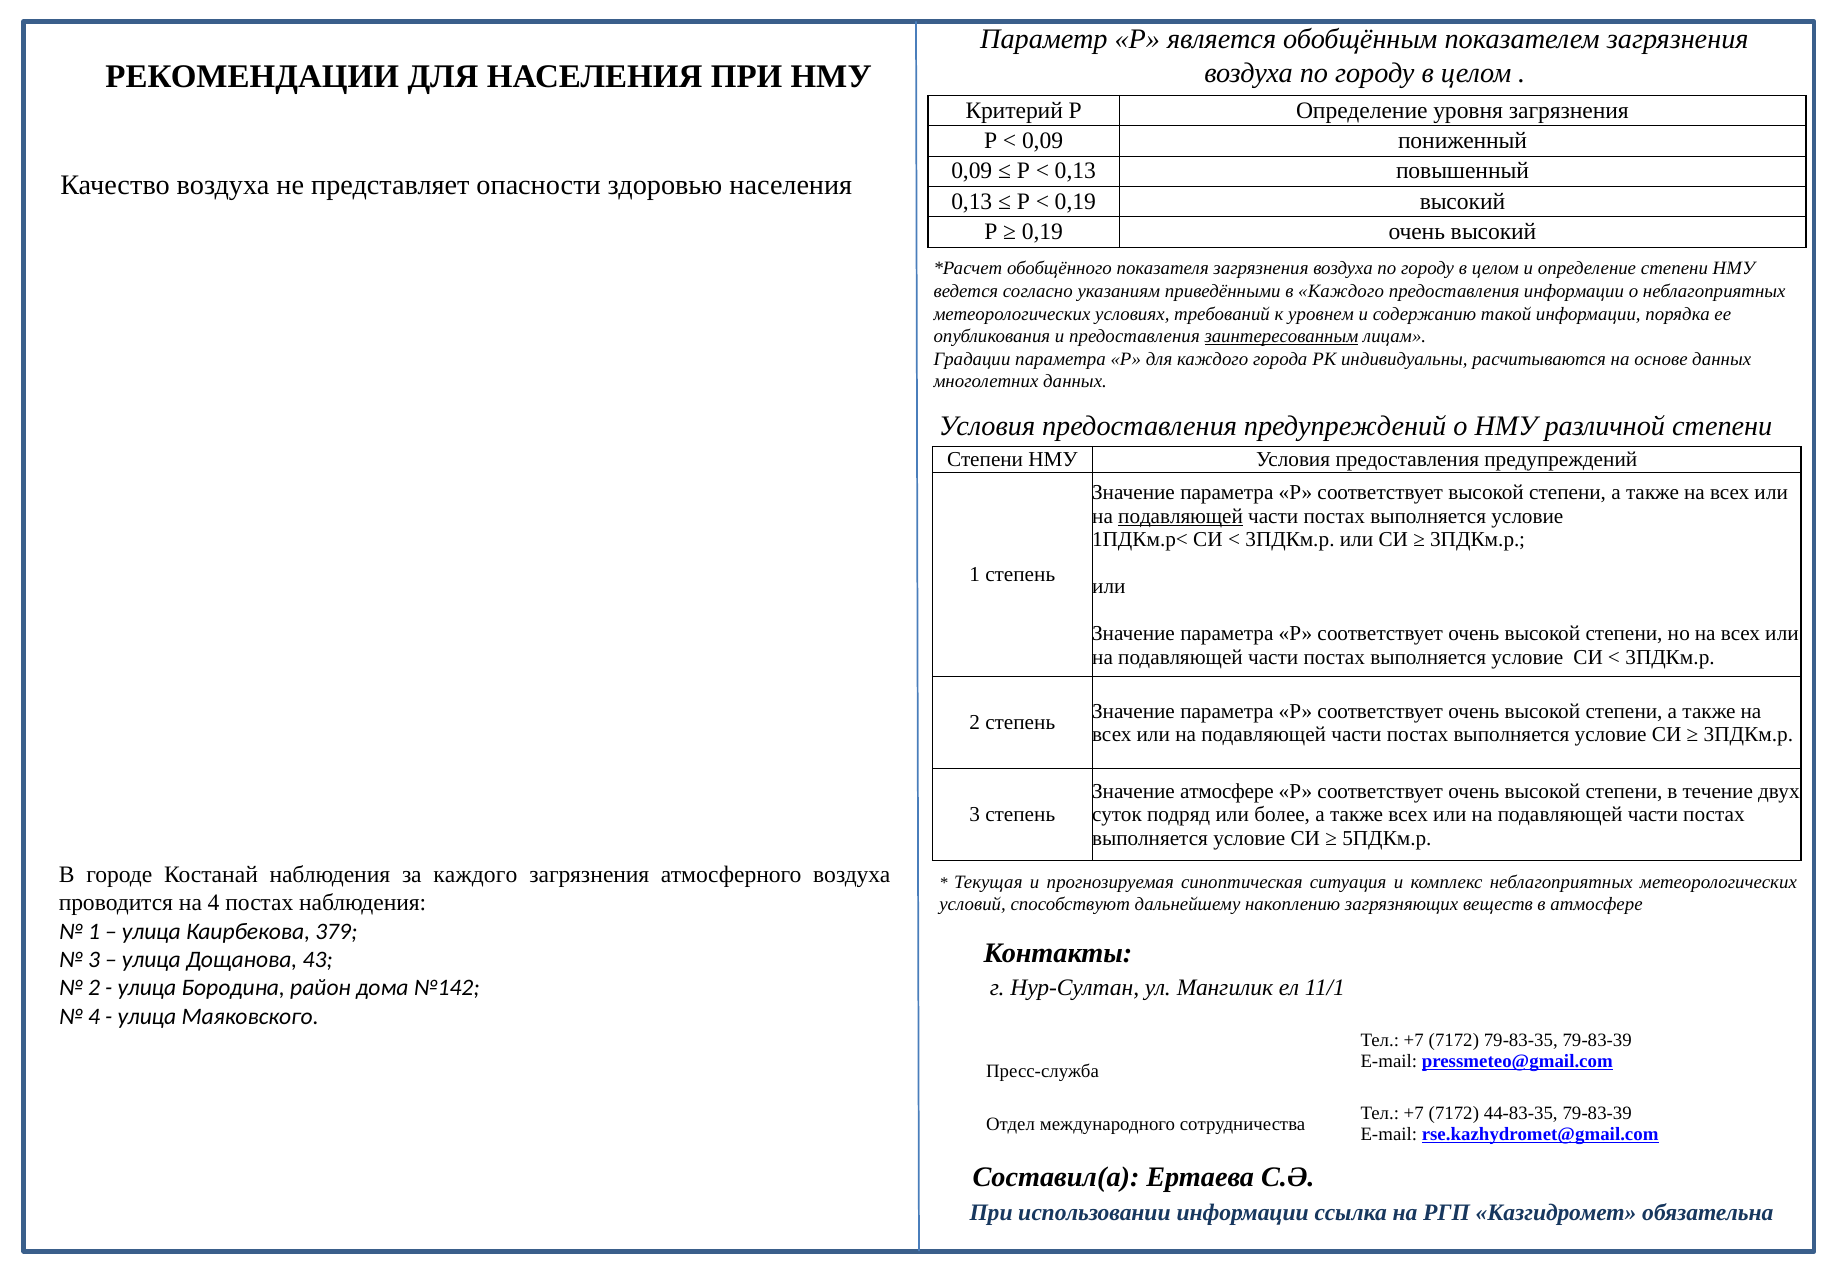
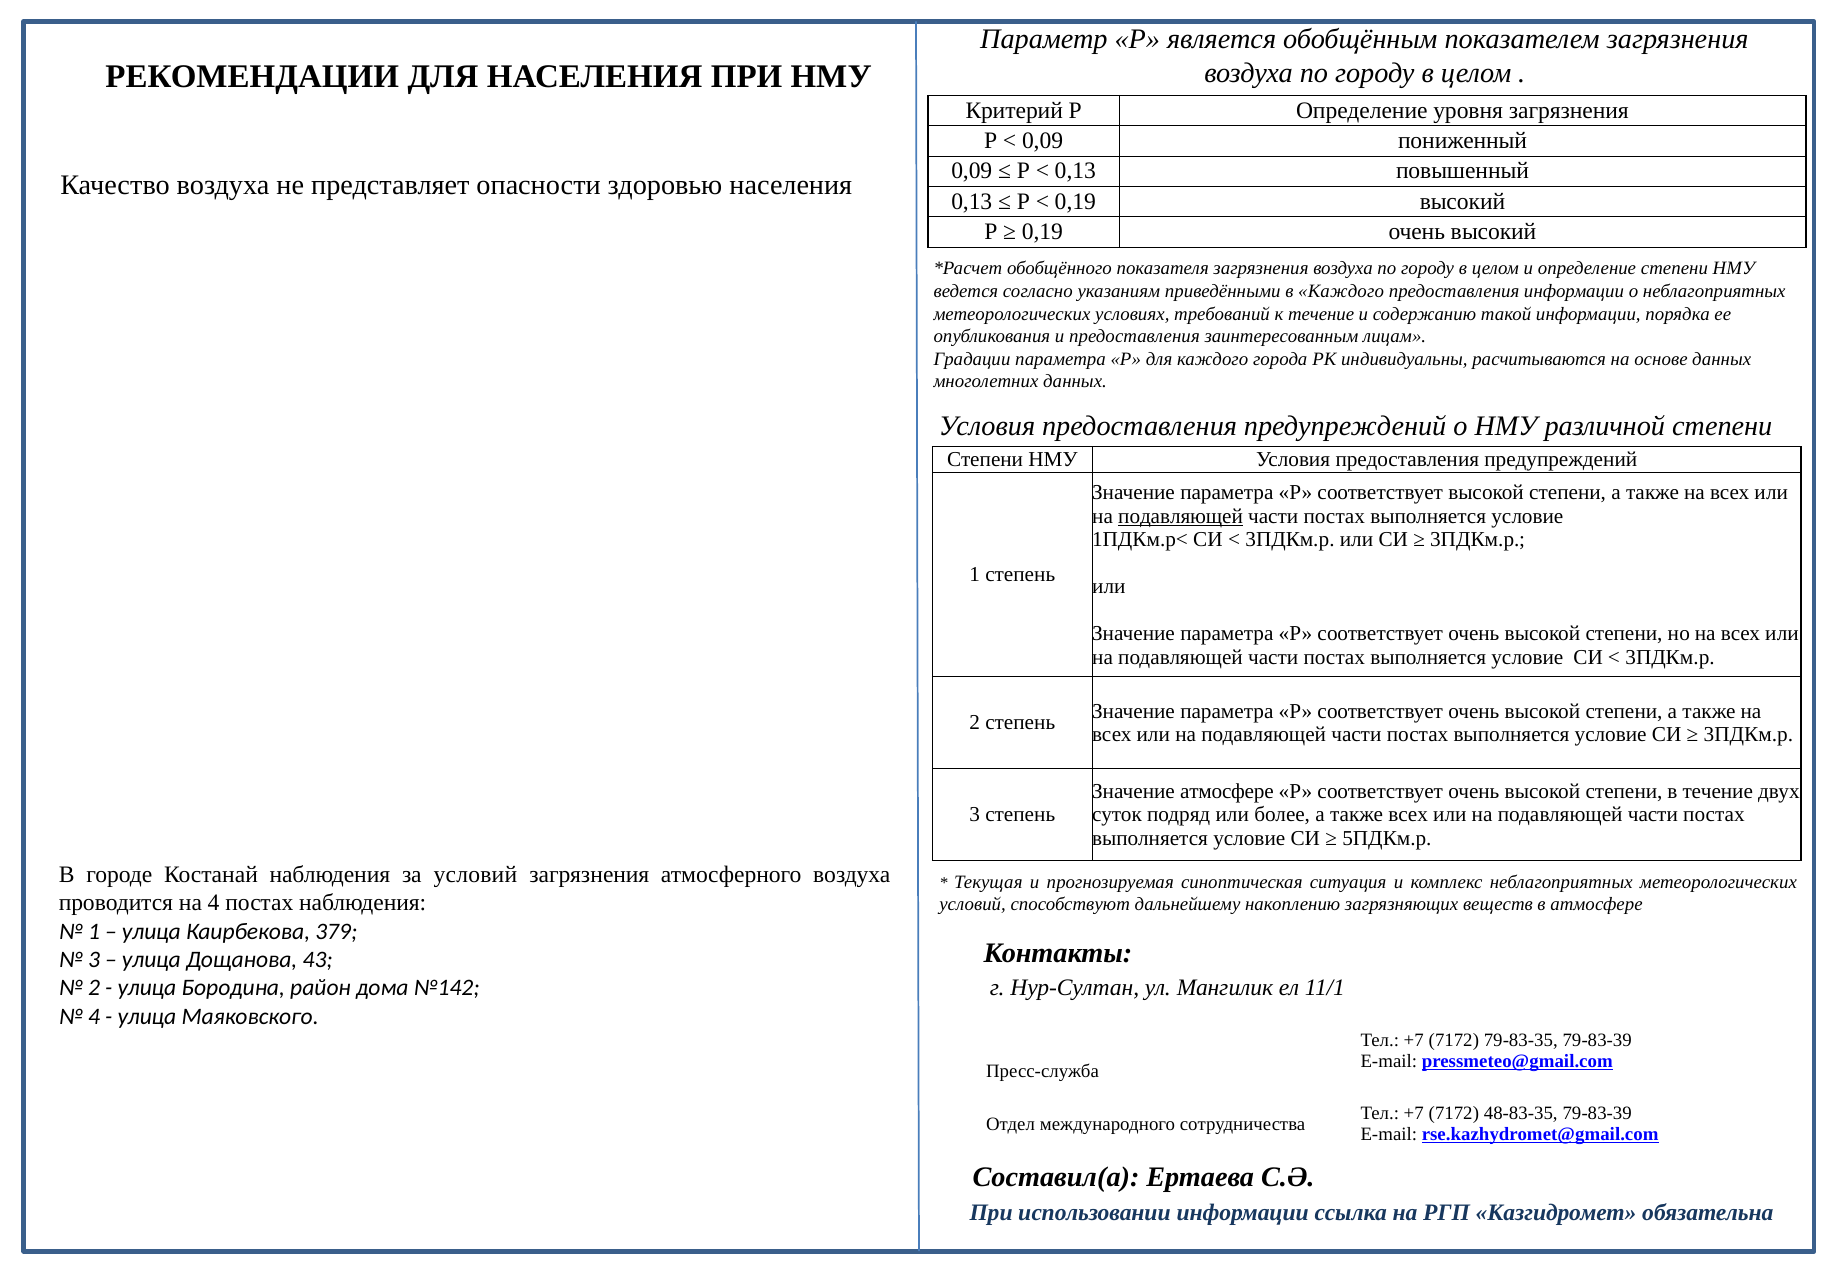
к уровнем: уровнем -> течение
заинтересованным underline: present -> none
за каждого: каждого -> условий
44-83-35: 44-83-35 -> 48-83-35
